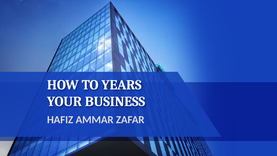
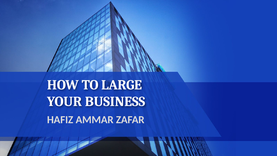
YEARS: YEARS -> LARGE
